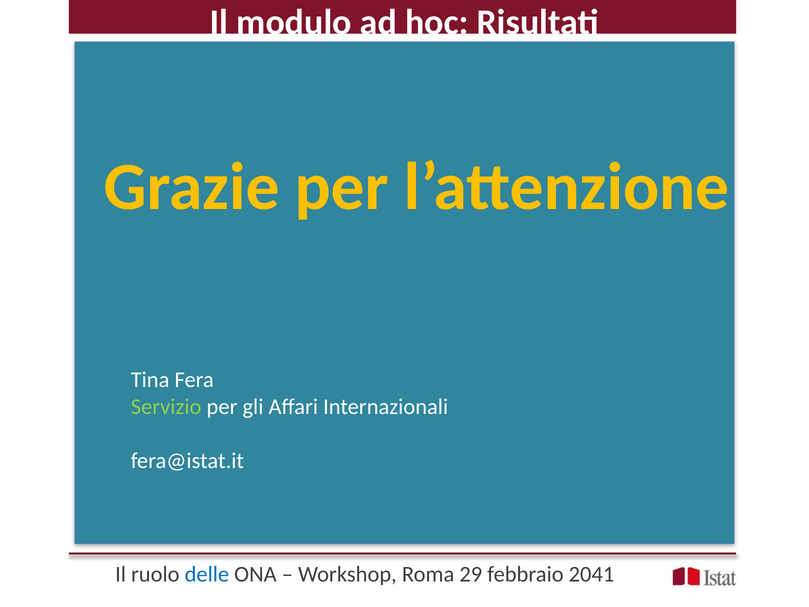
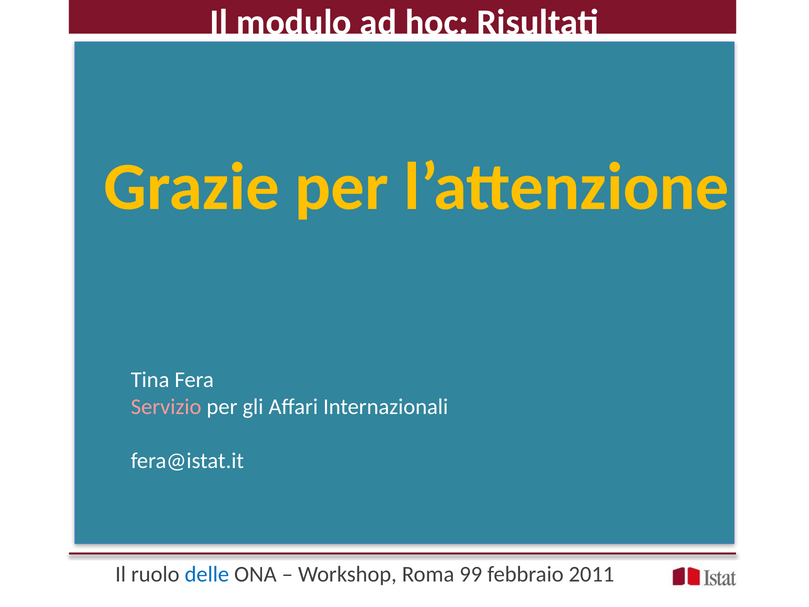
Servizio colour: light green -> pink
29: 29 -> 99
2041: 2041 -> 2011
